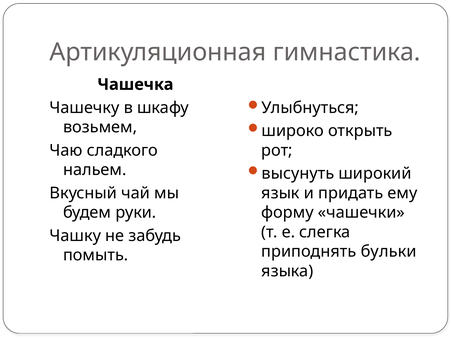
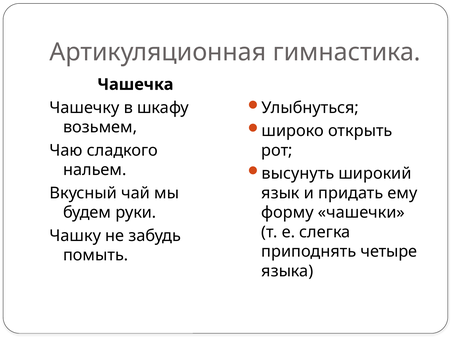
бульки: бульки -> четыре
